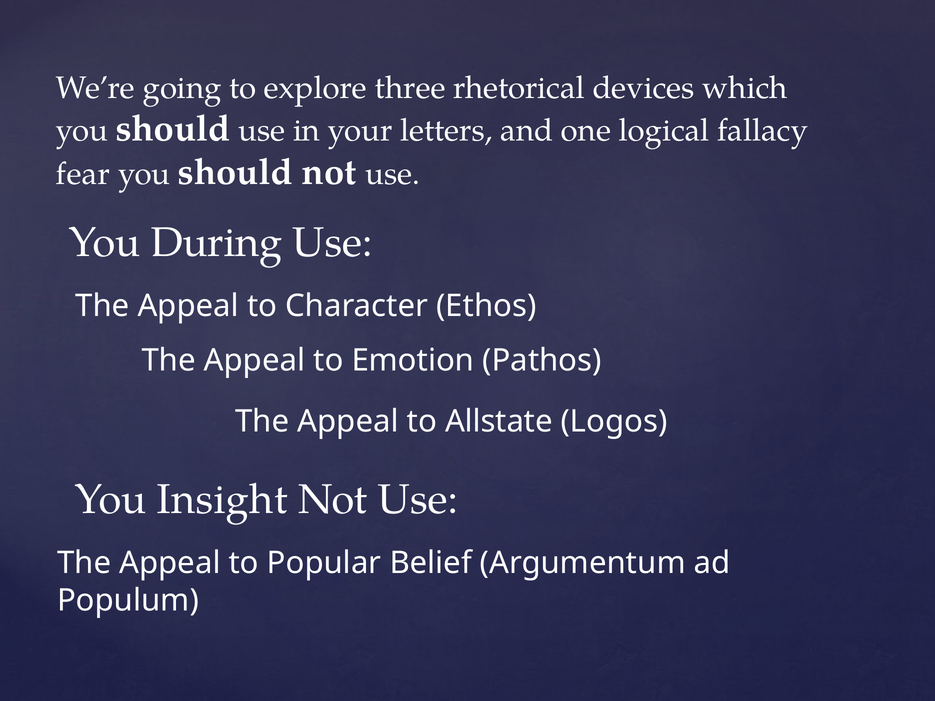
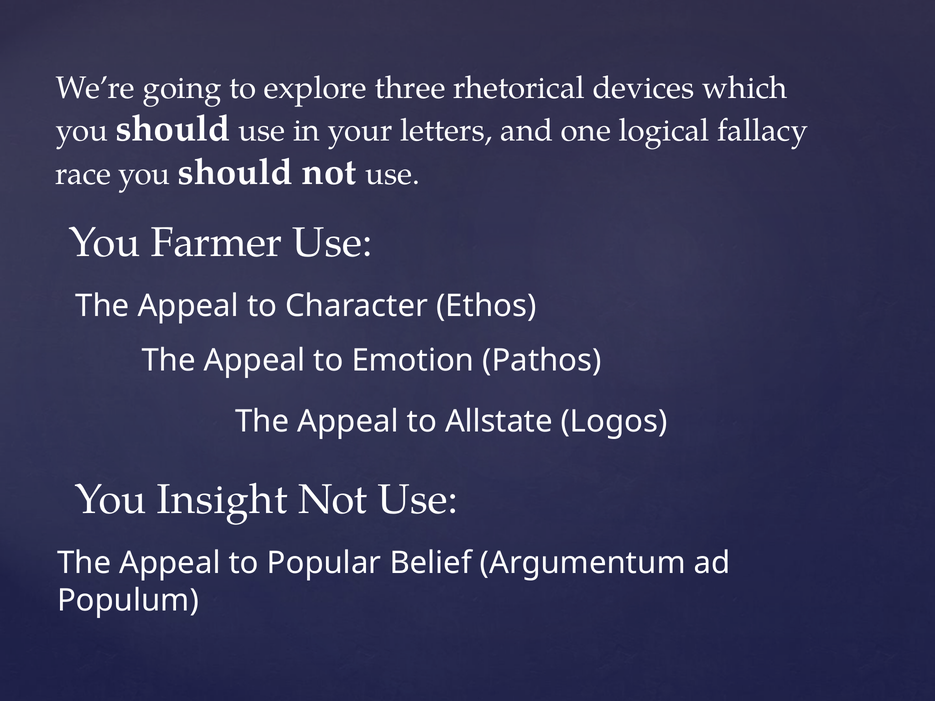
fear: fear -> race
During: During -> Farmer
